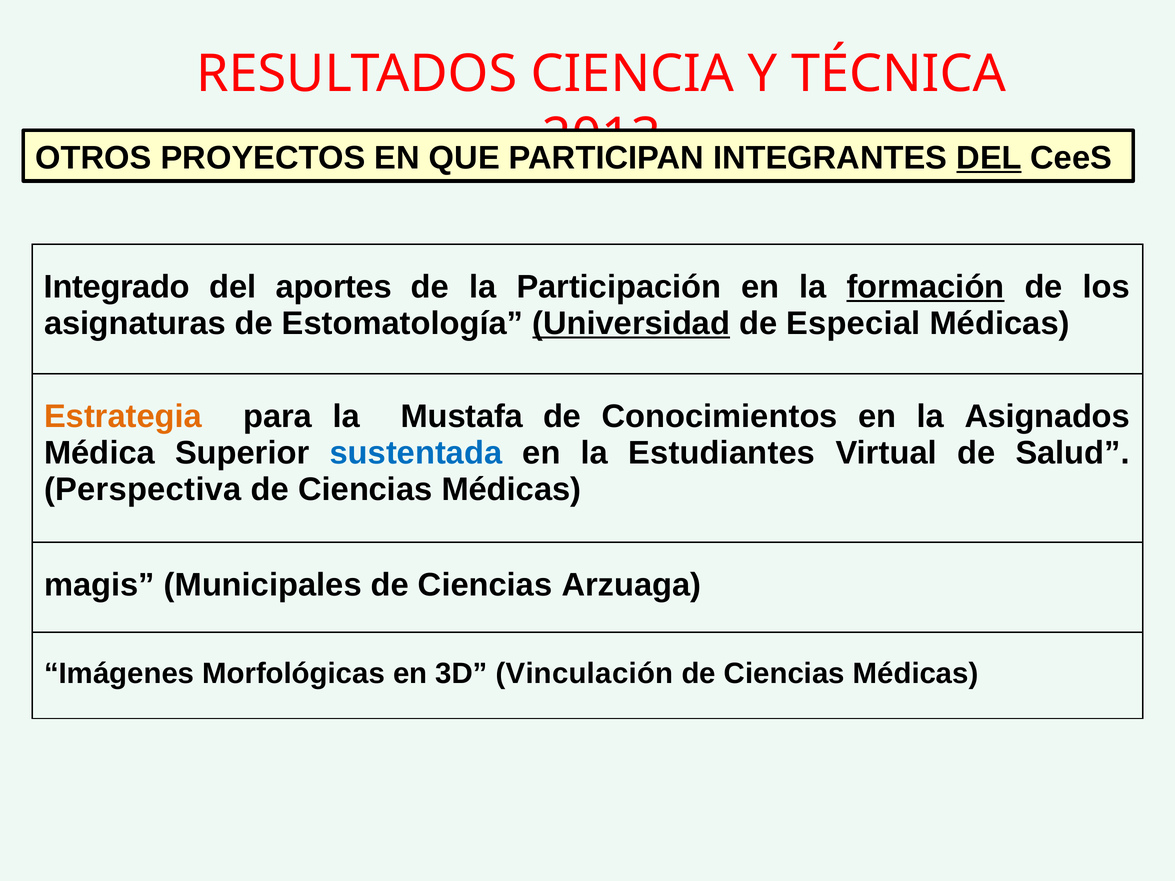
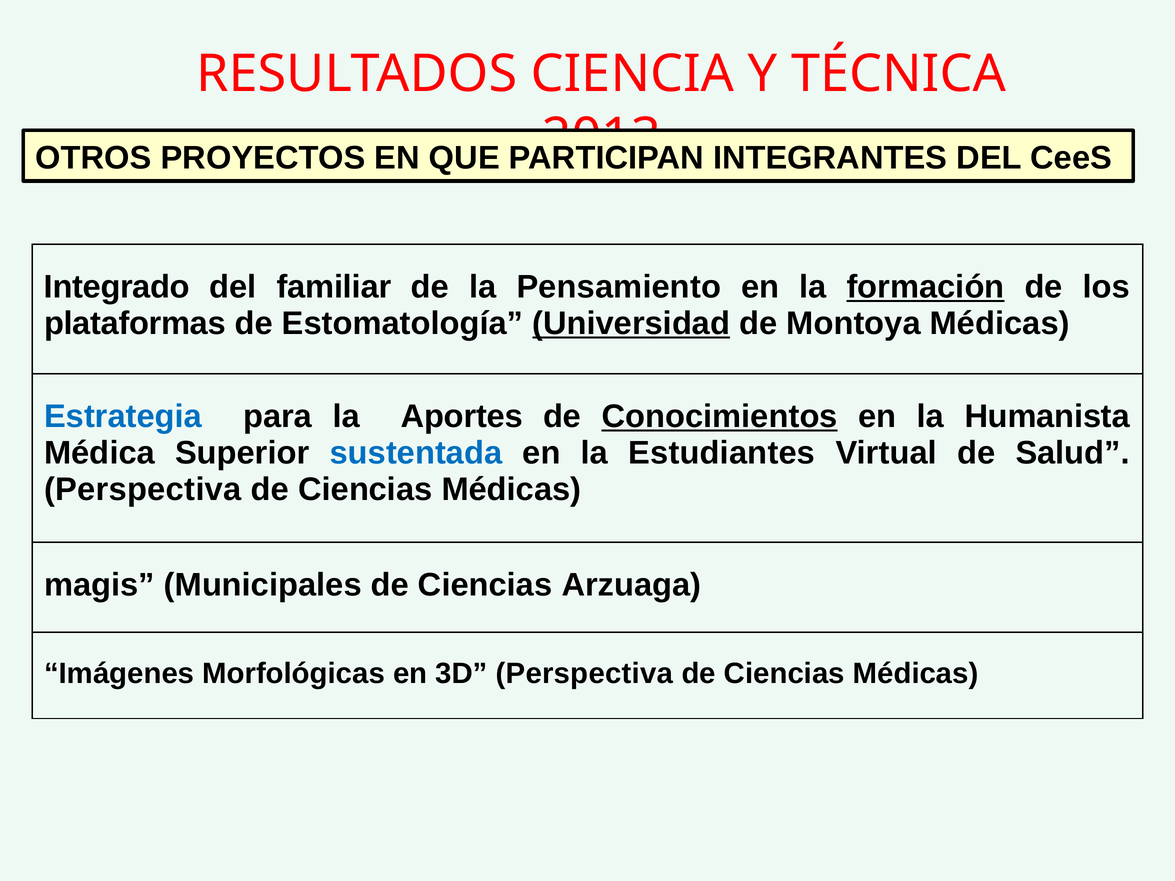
DEL at (989, 158) underline: present -> none
aportes: aportes -> familiar
Participación: Participación -> Pensamiento
asignaturas: asignaturas -> plataformas
Especial: Especial -> Montoya
Estrategia colour: orange -> blue
Mustafa: Mustafa -> Aportes
Conocimientos underline: none -> present
Asignados: Asignados -> Humanista
3D Vinculación: Vinculación -> Perspectiva
